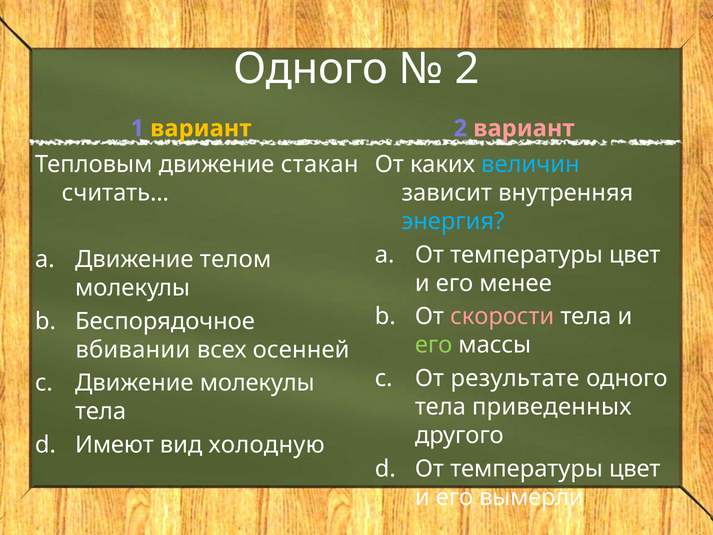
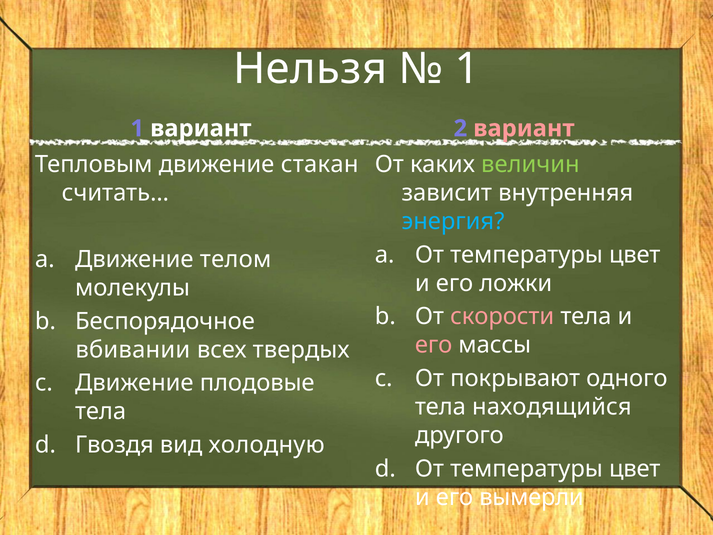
Одного at (311, 69): Одного -> Нельзя
2 at (467, 69): 2 -> 1
вариант at (201, 128) colour: yellow -> white
величин colour: light blue -> light green
менее: менее -> ложки
его at (434, 345) colour: light green -> pink
осенней: осенней -> твердых
результате: результате -> покрывают
Движение молекулы: молекулы -> плодовые
приведенных: приведенных -> находящийся
Имеют: Имеют -> Гвоздя
